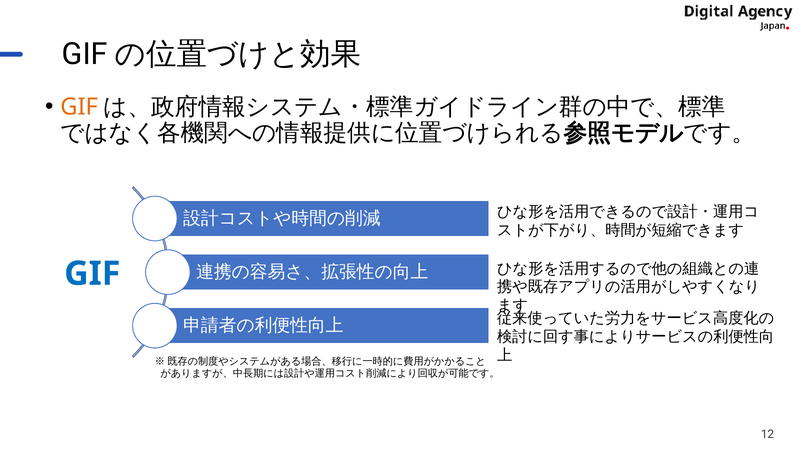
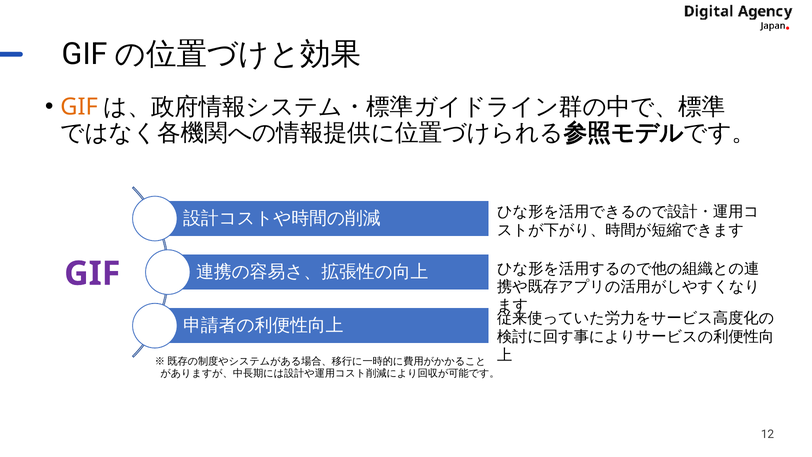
GIF at (92, 274) colour: blue -> purple
